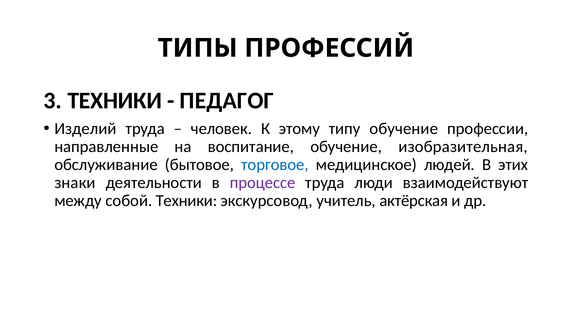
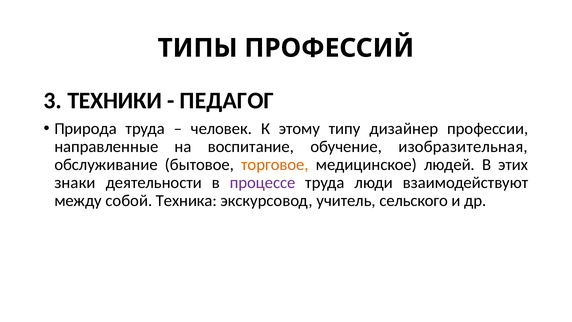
Изделий: Изделий -> Природа
типу обучение: обучение -> дизайнер
торговое colour: blue -> orange
собой Техники: Техники -> Техника
актёрская: актёрская -> сельского
